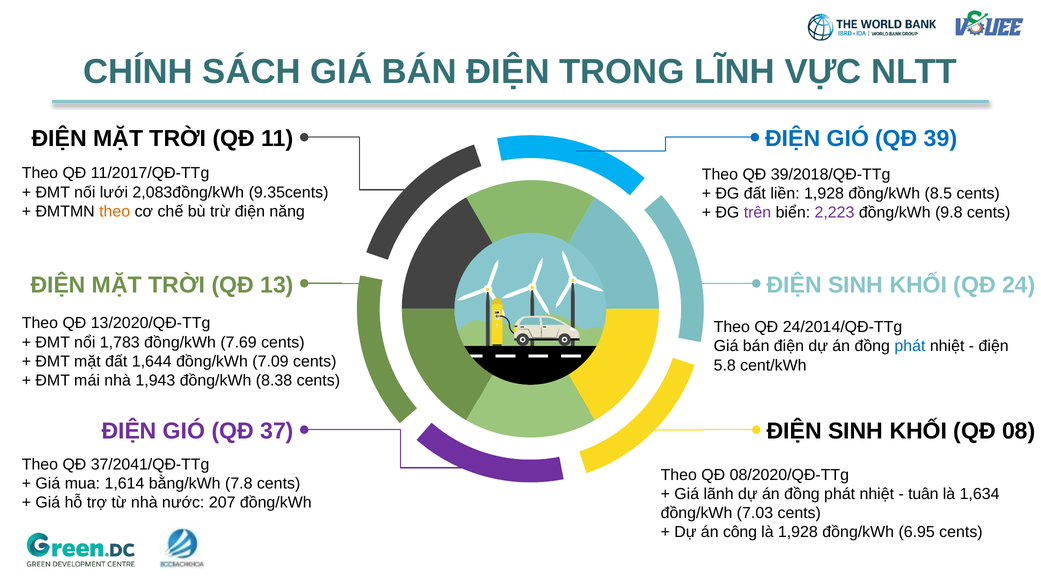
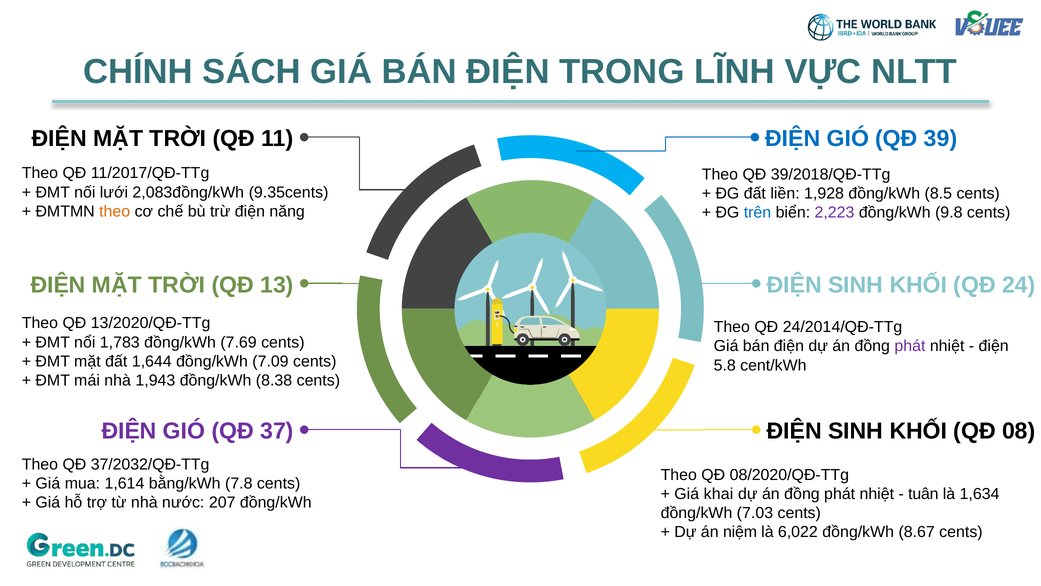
trên colour: purple -> blue
phát at (910, 346) colour: blue -> purple
37/2041/QĐ-TTg: 37/2041/QĐ-TTg -> 37/2032/QĐ-TTg
lãnh: lãnh -> khai
công: công -> niệm
là 1,928: 1,928 -> 6,022
6.95: 6.95 -> 8.67
